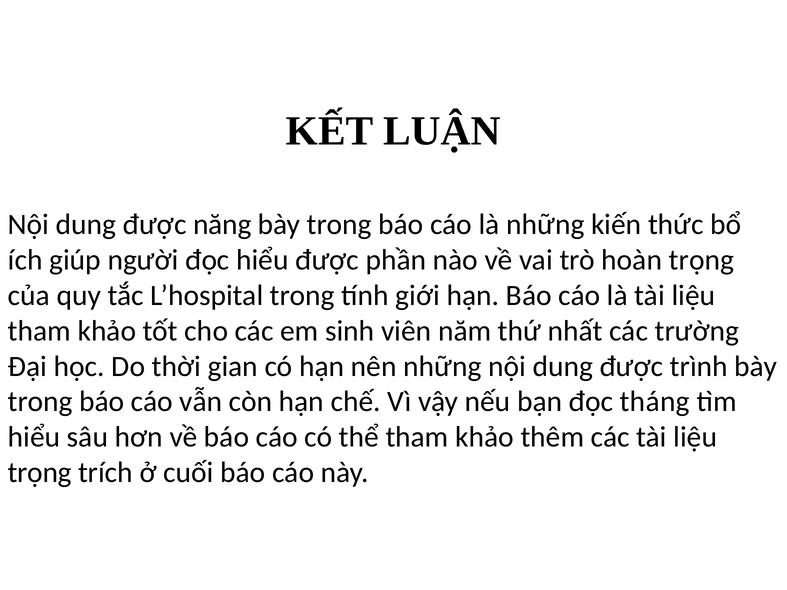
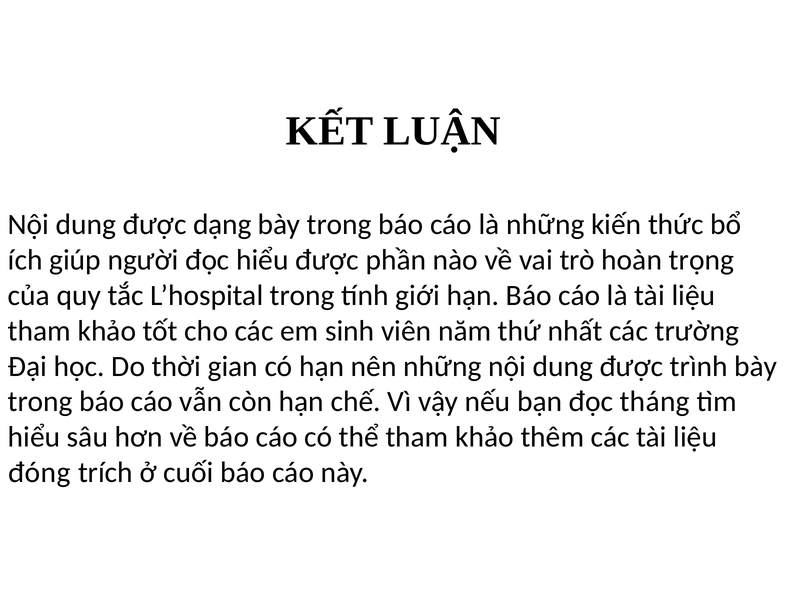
năng: năng -> dạng
trọng at (40, 473): trọng -> đóng
